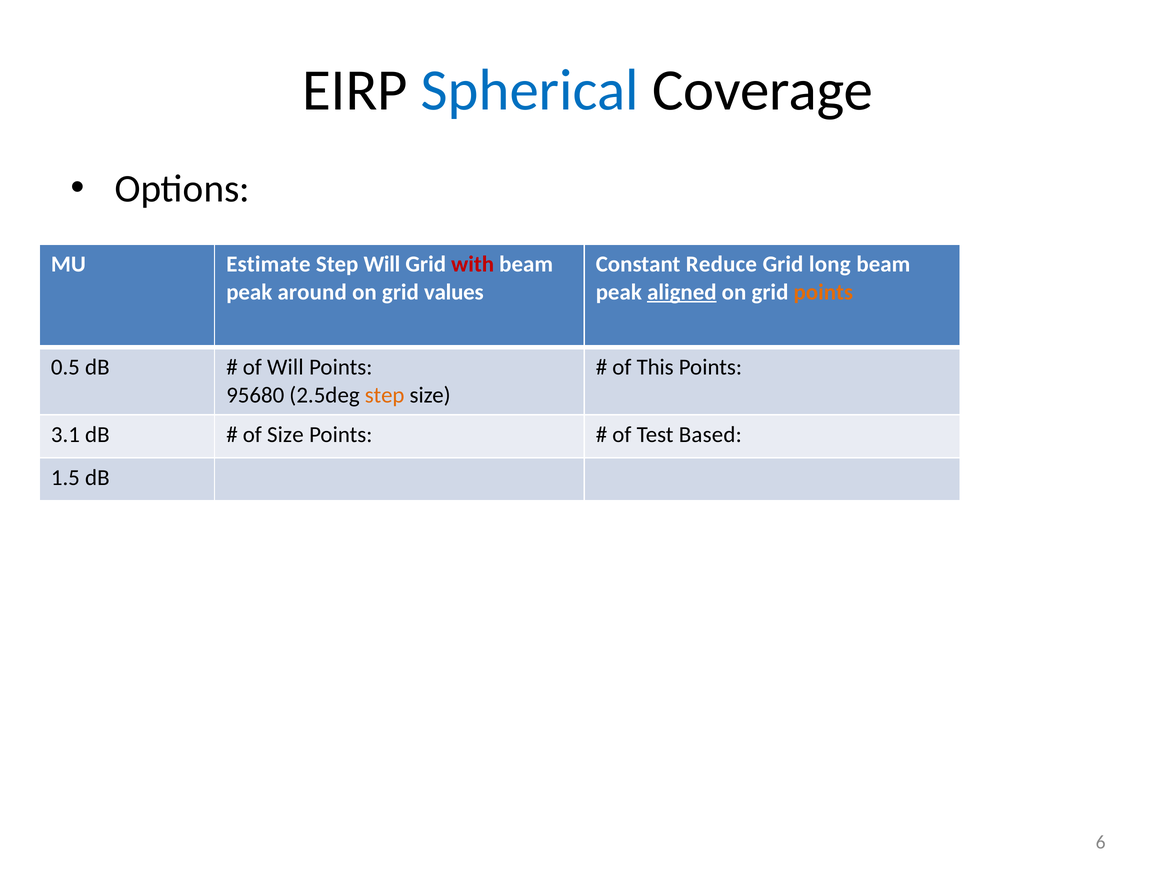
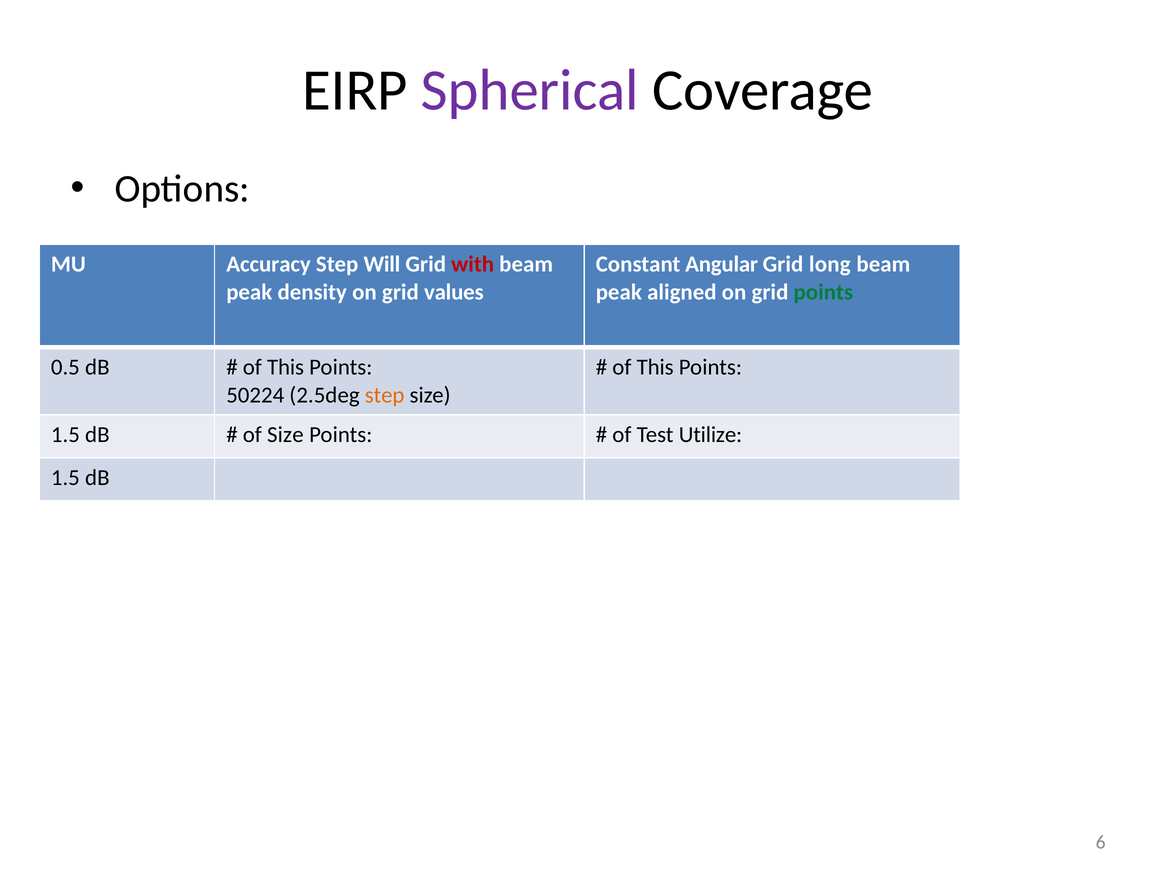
Spherical colour: blue -> purple
Estimate: Estimate -> Accuracy
Reduce: Reduce -> Angular
around: around -> density
aligned underline: present -> none
points at (823, 292) colour: orange -> green
Will at (285, 367): Will -> This
95680: 95680 -> 50224
3.1 at (65, 435): 3.1 -> 1.5
Based: Based -> Utilize
